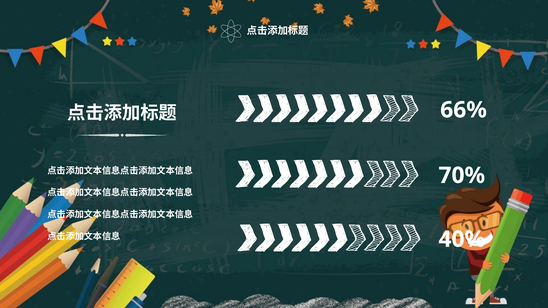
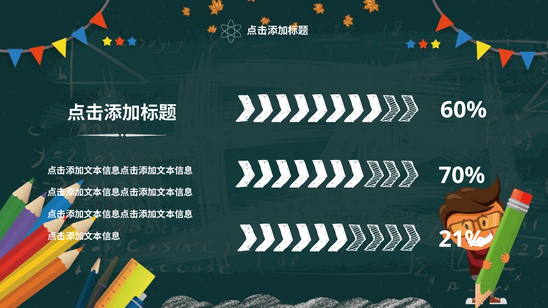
66%: 66% -> 60%
40%: 40% -> 21%
